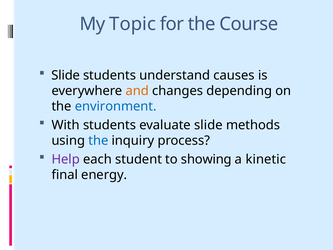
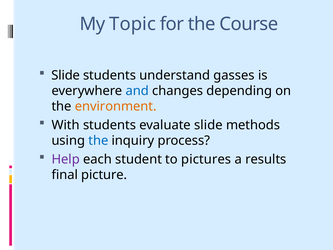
causes: causes -> gasses
and colour: orange -> blue
environment colour: blue -> orange
showing: showing -> pictures
kinetic: kinetic -> results
energy: energy -> picture
